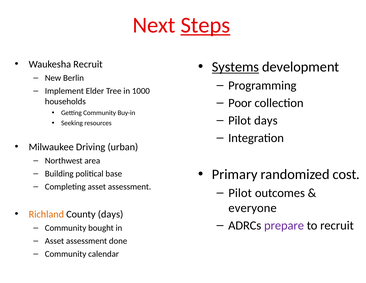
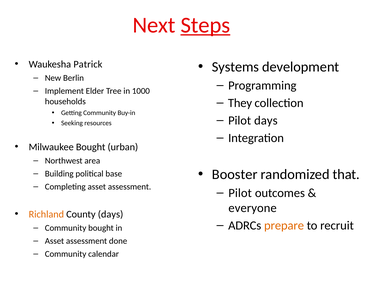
Waukesha Recruit: Recruit -> Patrick
Systems underline: present -> none
Poor: Poor -> They
Milwaukee Driving: Driving -> Bought
Primary: Primary -> Booster
cost: cost -> that
prepare colour: purple -> orange
